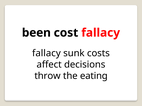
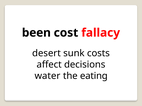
fallacy at (46, 53): fallacy -> desert
throw: throw -> water
